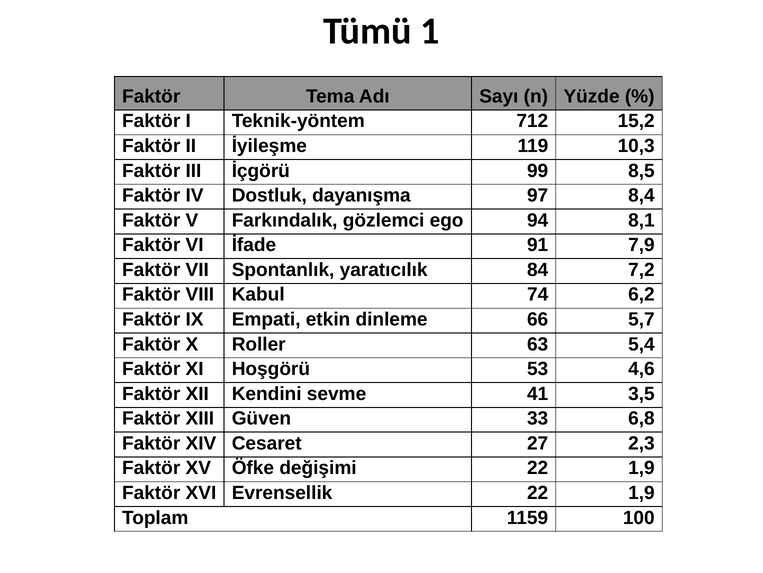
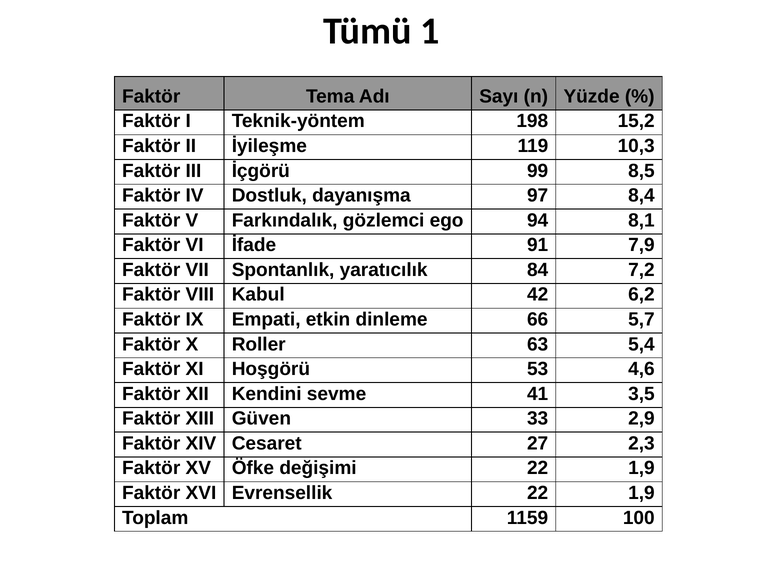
712: 712 -> 198
74: 74 -> 42
6,8: 6,8 -> 2,9
